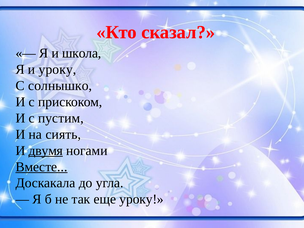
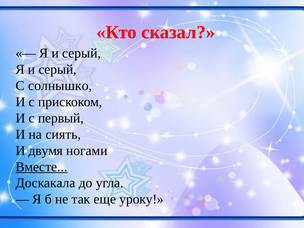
школа at (82, 53): школа -> серый
уроку at (57, 70): уроку -> серый
пустим: пустим -> первый
двумя underline: present -> none
